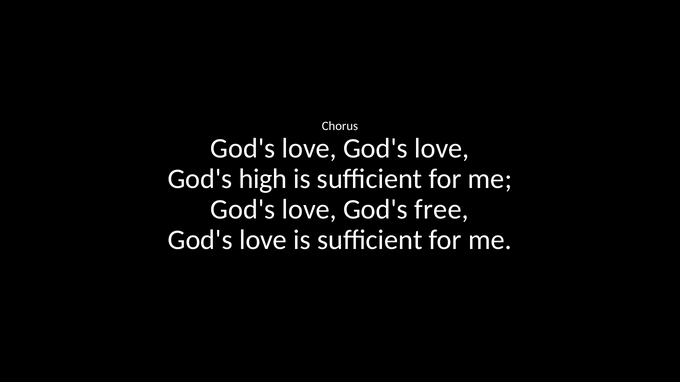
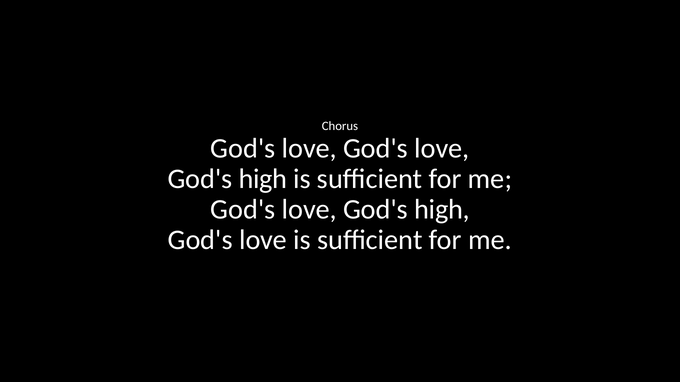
free at (442, 210): free -> high
